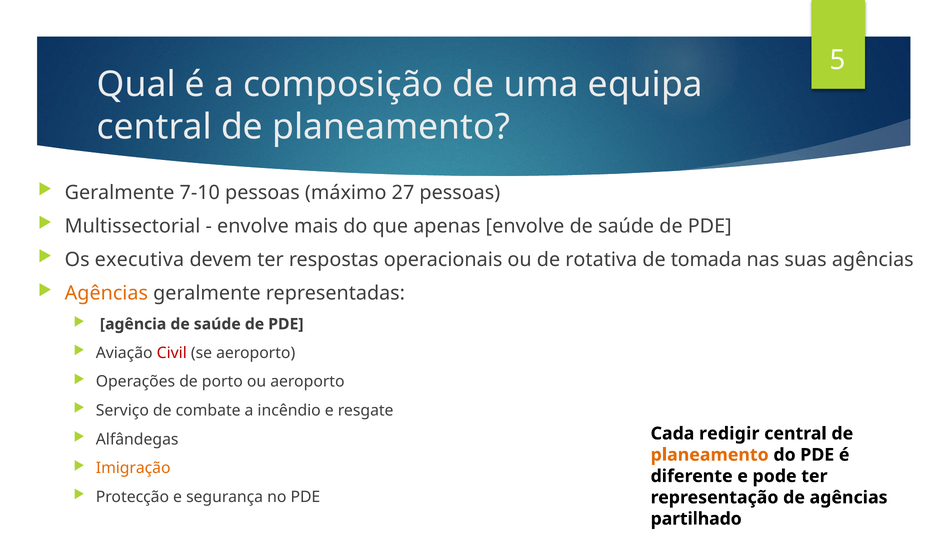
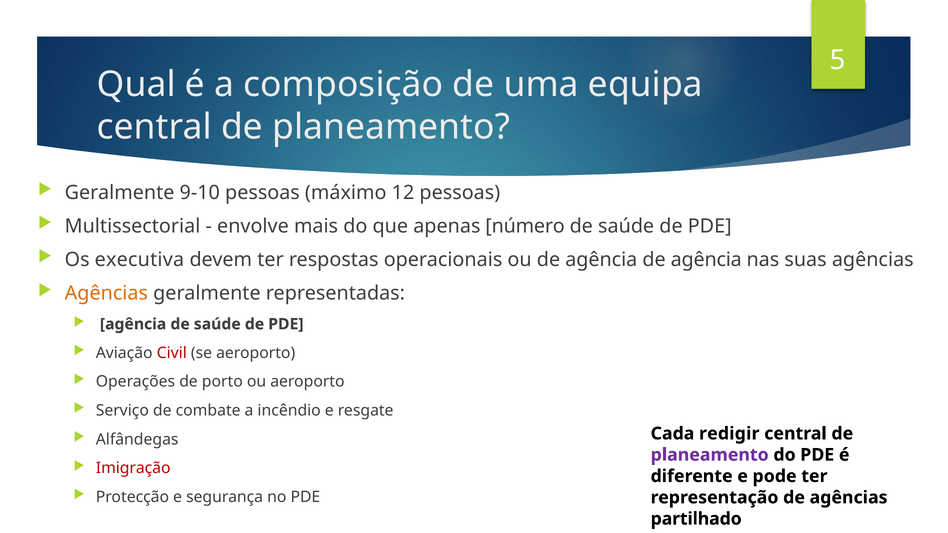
7-10: 7-10 -> 9-10
27: 27 -> 12
apenas envolve: envolve -> número
ou de rotativa: rotativa -> agência
tomada at (706, 260): tomada -> agência
planeamento at (710, 455) colour: orange -> purple
Imigração colour: orange -> red
